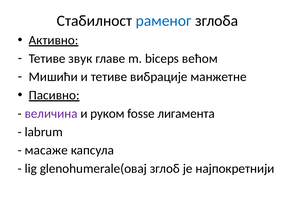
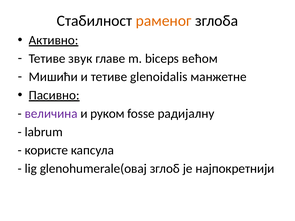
раменог colour: blue -> orange
вибрације: вибрације -> glenoidalis
лигамента: лигамента -> радијалну
масаже: масаже -> користе
